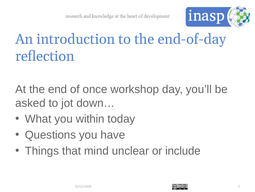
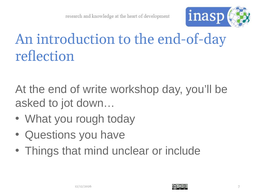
once: once -> write
within: within -> rough
